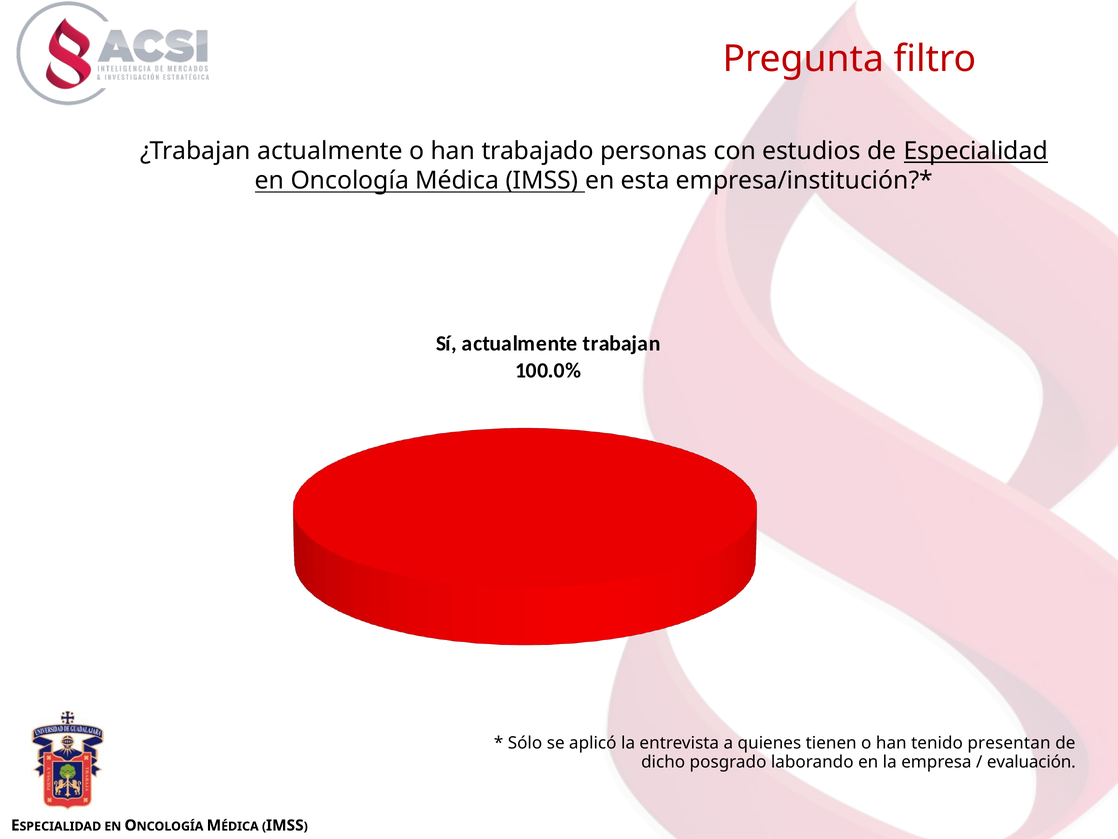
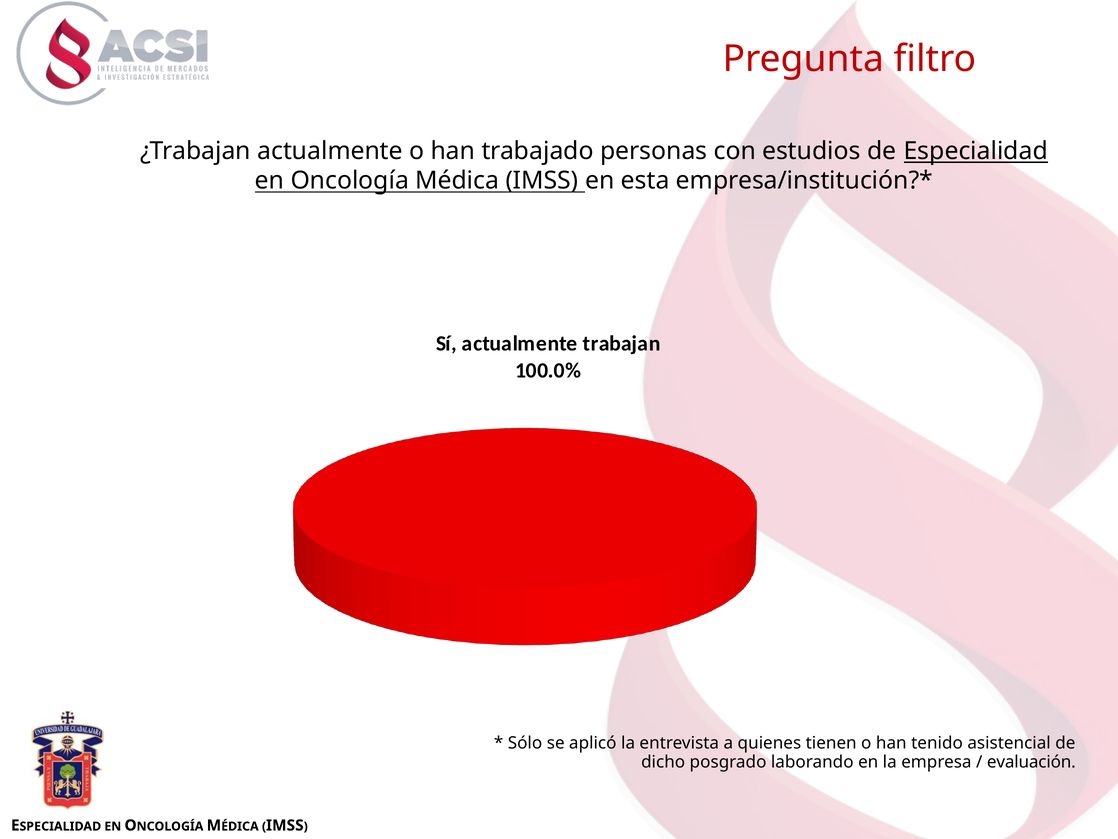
presentan: presentan -> asistencial
